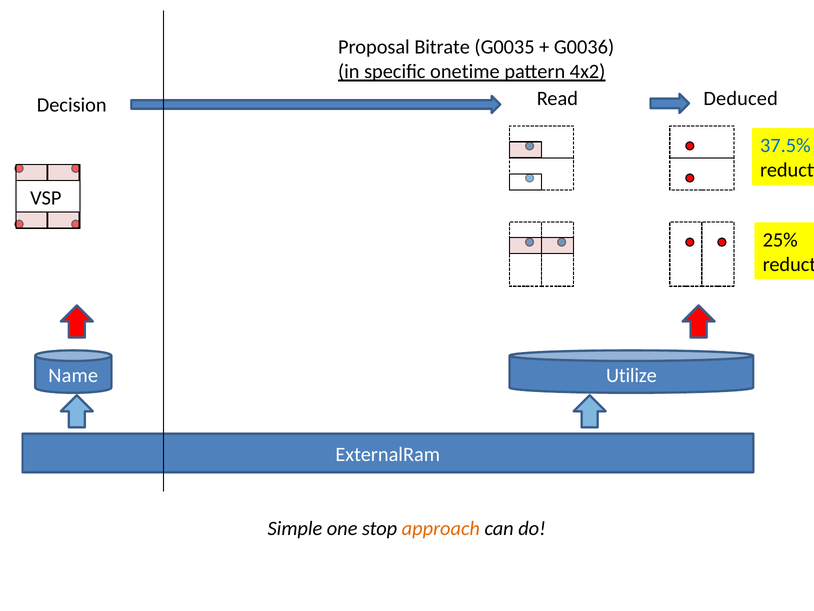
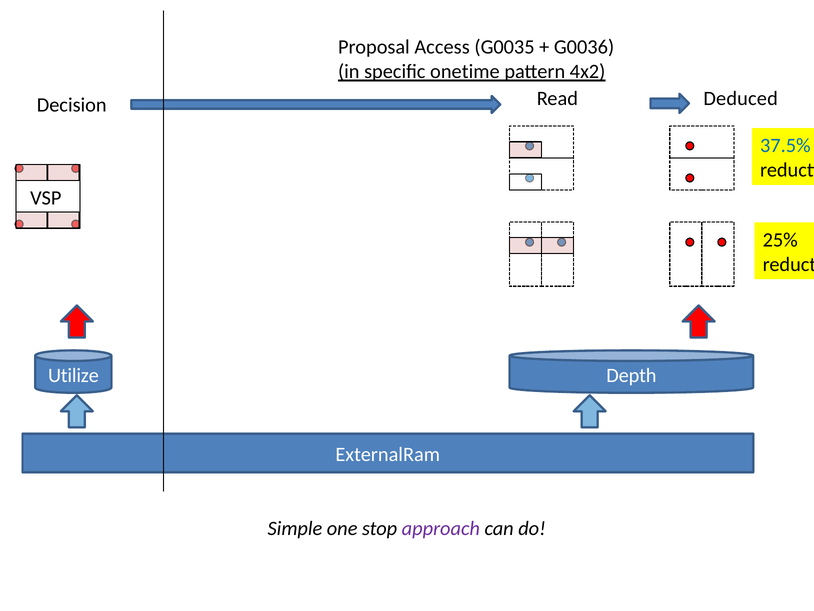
Bitrate: Bitrate -> Access
Name: Name -> Utilize
Utilize: Utilize -> Depth
approach colour: orange -> purple
